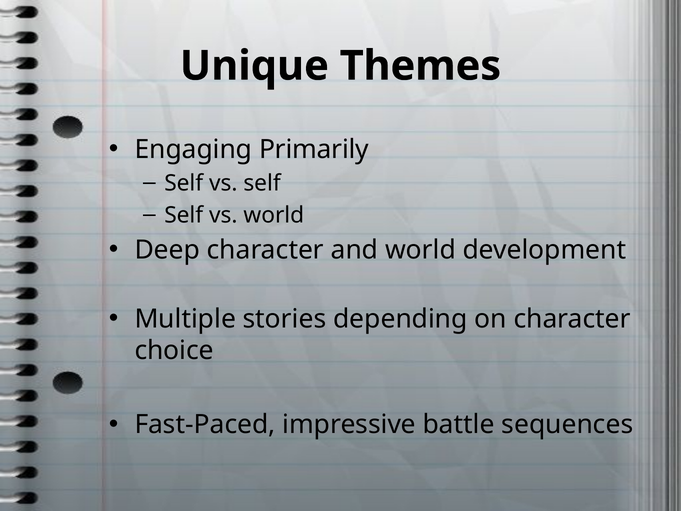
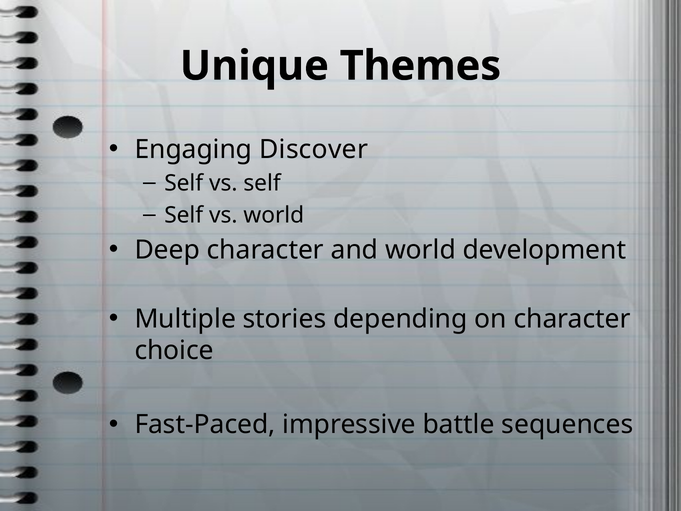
Primarily: Primarily -> Discover
